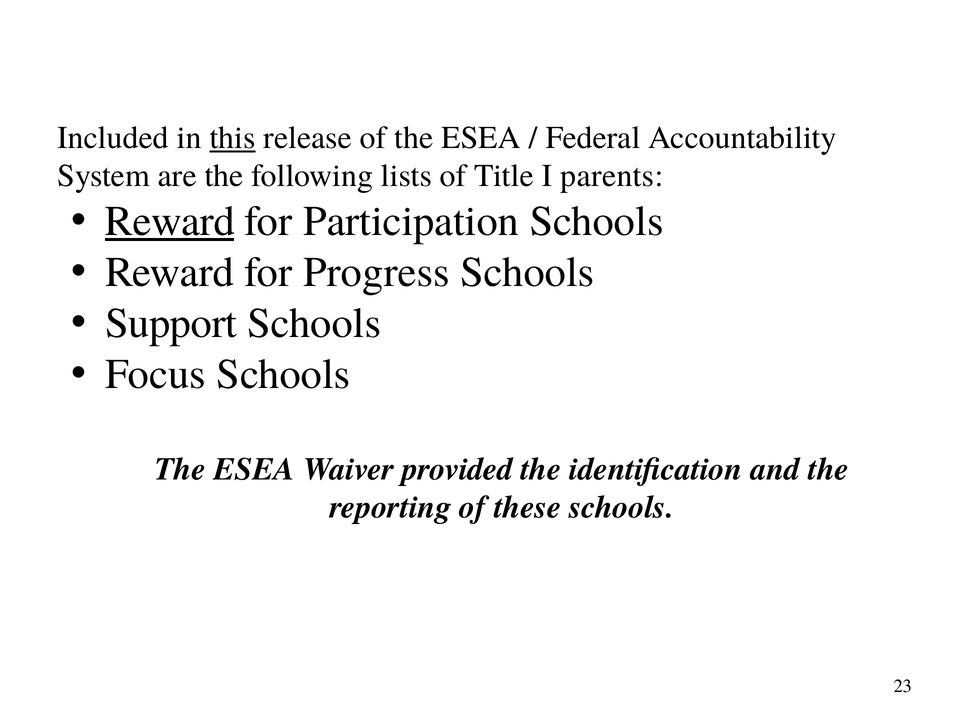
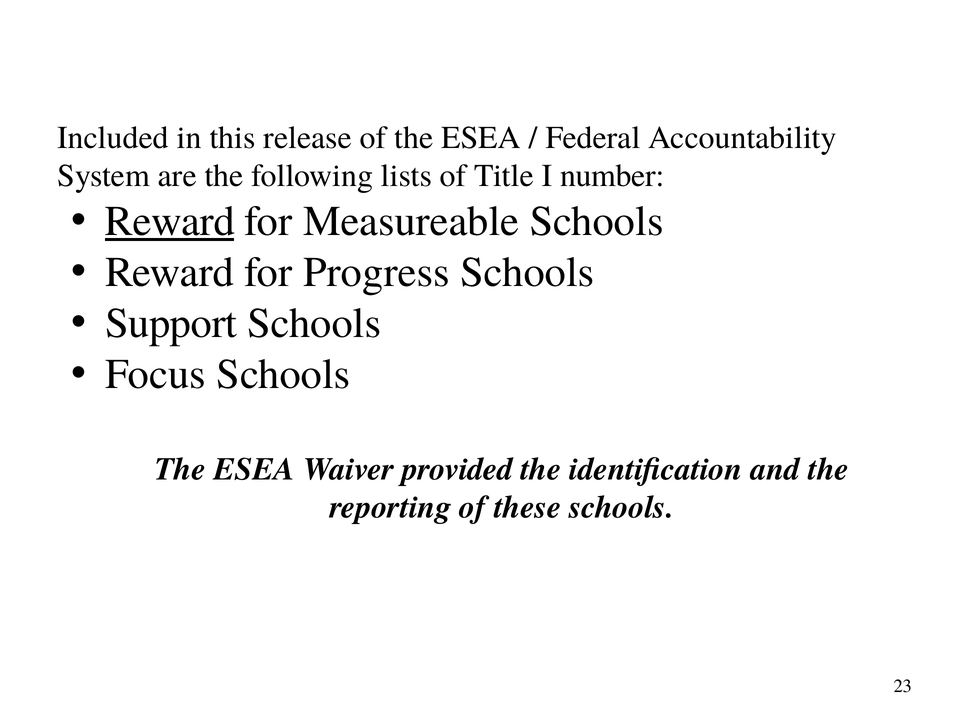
this underline: present -> none
parents: parents -> number
Participation: Participation -> Measureable
